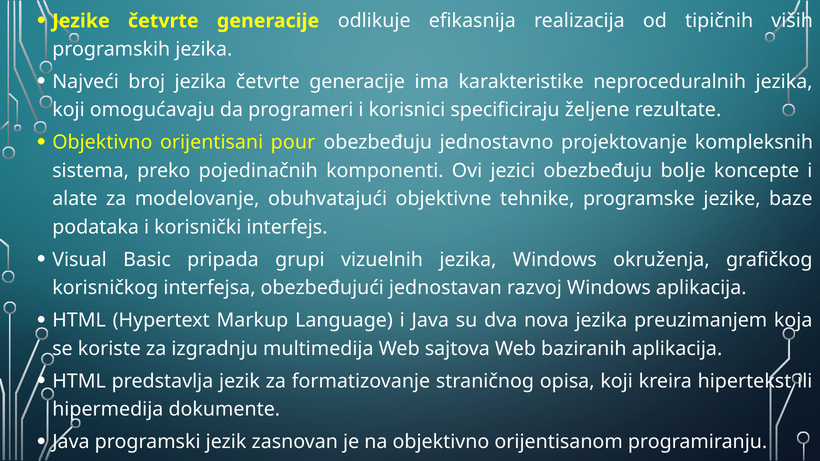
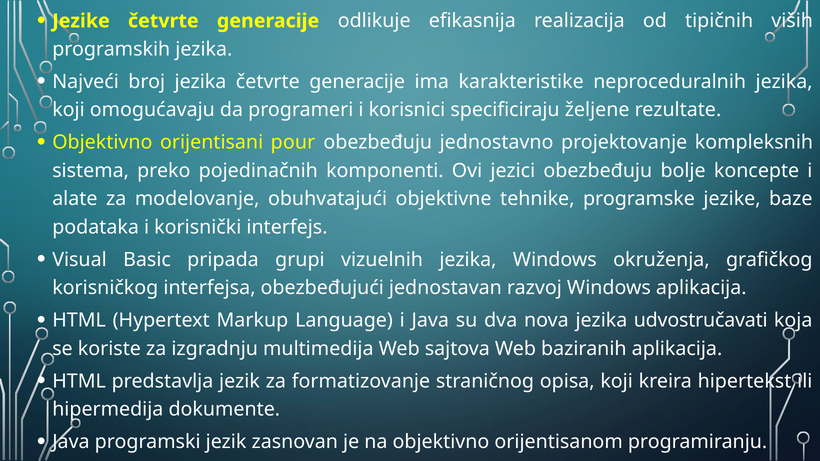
preuzimanjem: preuzimanjem -> udvostručavati
